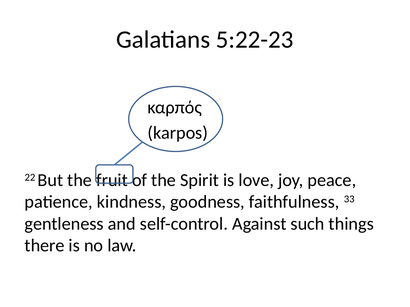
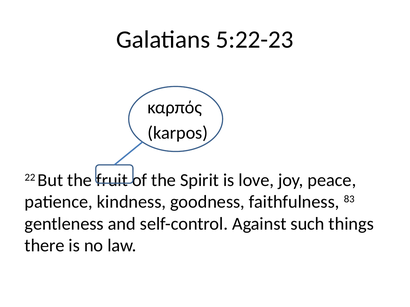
33: 33 -> 83
